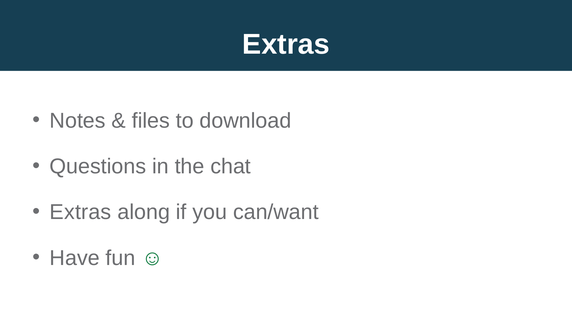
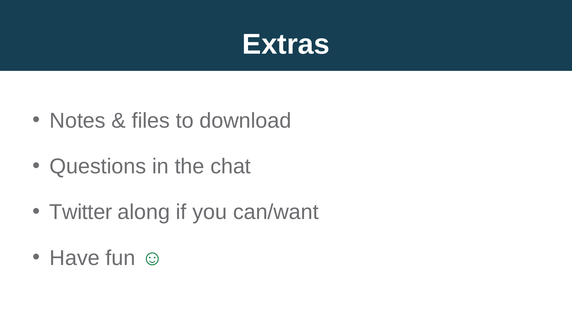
Extras at (81, 212): Extras -> Twitter
